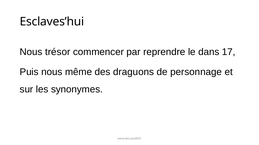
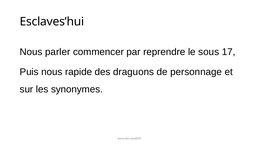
trésor: trésor -> parler
dans: dans -> sous
même: même -> rapide
